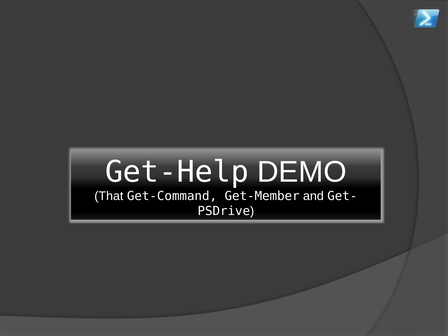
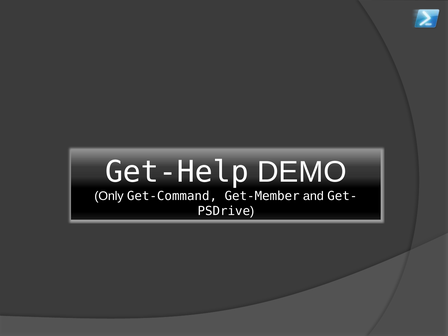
That: That -> Only
